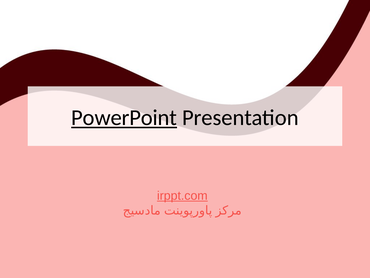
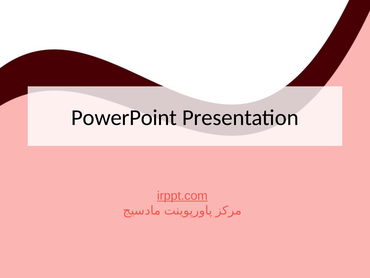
PowerPoint underline: present -> none
